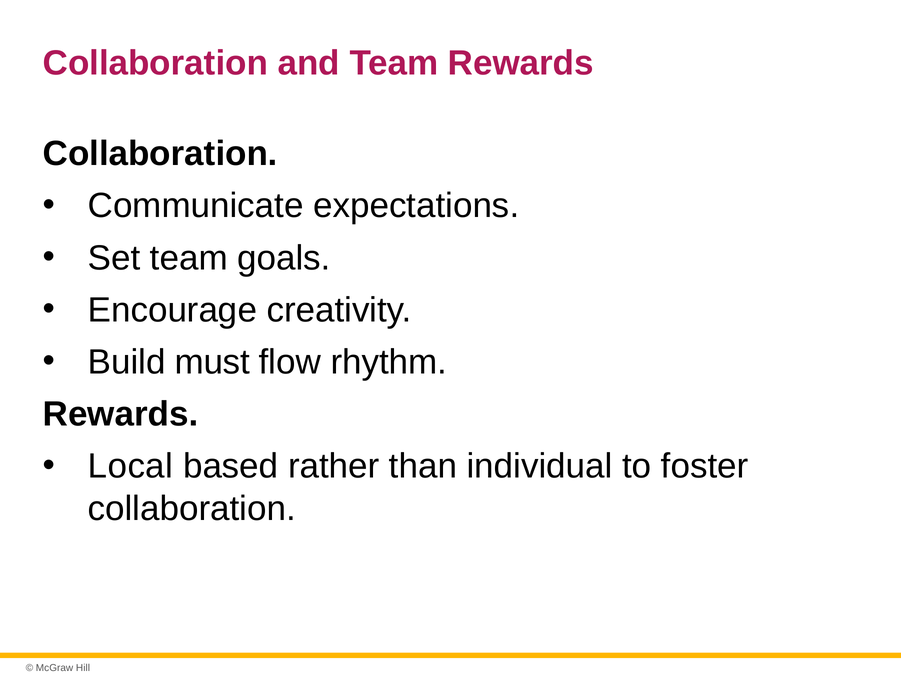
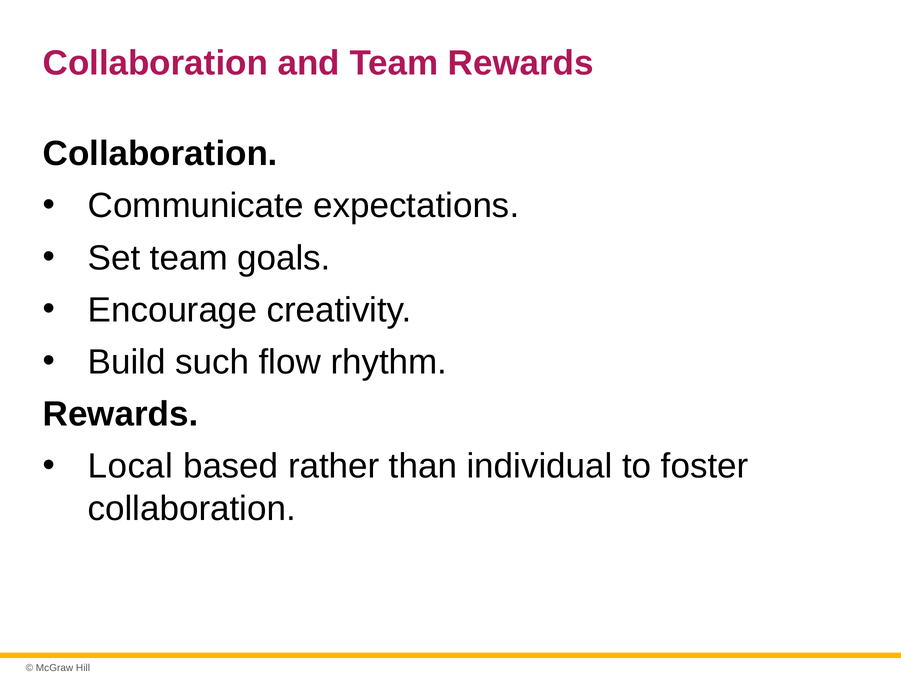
must: must -> such
